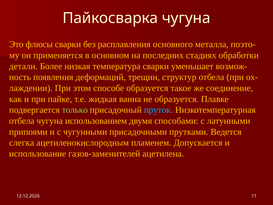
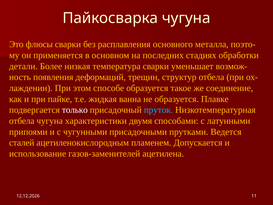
только colour: light green -> white
использованием: использованием -> характеристики
слегка: слегка -> сталей
